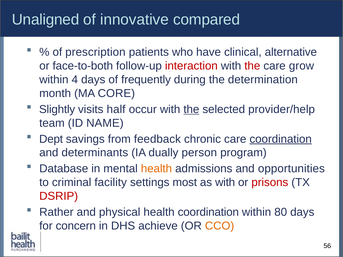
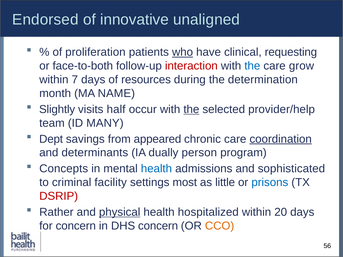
Unaligned: Unaligned -> Endorsed
compared: compared -> unaligned
prescription: prescription -> proliferation
who underline: none -> present
alternative: alternative -> requesting
the at (252, 66) colour: red -> blue
4: 4 -> 7
frequently: frequently -> resources
CORE: CORE -> NAME
NAME: NAME -> MANY
feedback: feedback -> appeared
Database: Database -> Concepts
health at (156, 169) colour: orange -> blue
opportunities: opportunities -> sophisticated
as with: with -> little
prisons colour: red -> blue
physical underline: none -> present
health coordination: coordination -> hospitalized
80: 80 -> 20
DHS achieve: achieve -> concern
